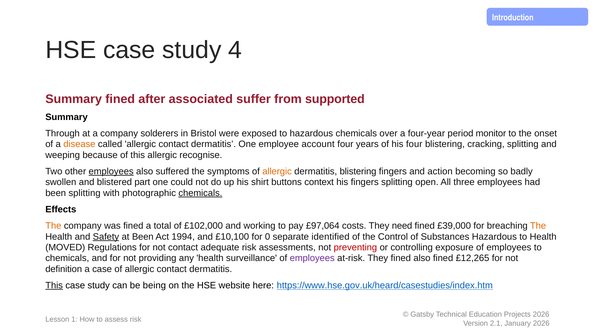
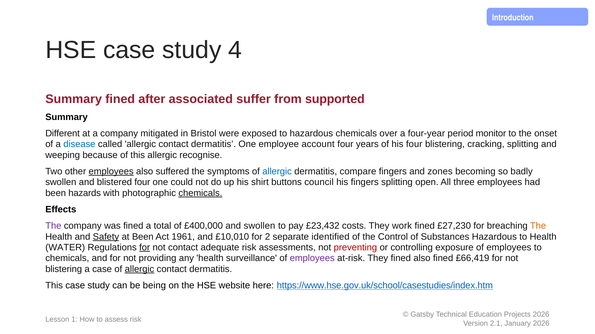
Through: Through -> Different
solderers: solderers -> mitigated
disease colour: orange -> blue
allergic at (277, 172) colour: orange -> blue
dermatitis blistering: blistering -> compare
action: action -> zones
blistered part: part -> four
context: context -> council
been splitting: splitting -> hazards
The at (53, 226) colour: orange -> purple
£102,000: £102,000 -> £400,000
and working: working -> swollen
£97,064: £97,064 -> £23,432
need: need -> work
£39,000: £39,000 -> £27,230
1994: 1994 -> 1961
£10,100: £10,100 -> £10,010
0: 0 -> 2
MOVED: MOVED -> WATER
for at (145, 248) underline: none -> present
£12,265: £12,265 -> £66,419
definition at (64, 270): definition -> blistering
allergic at (140, 270) underline: none -> present
This at (54, 286) underline: present -> none
https://www.hse.gov.uk/heard/casestudies/index.htm: https://www.hse.gov.uk/heard/casestudies/index.htm -> https://www.hse.gov.uk/school/casestudies/index.htm
